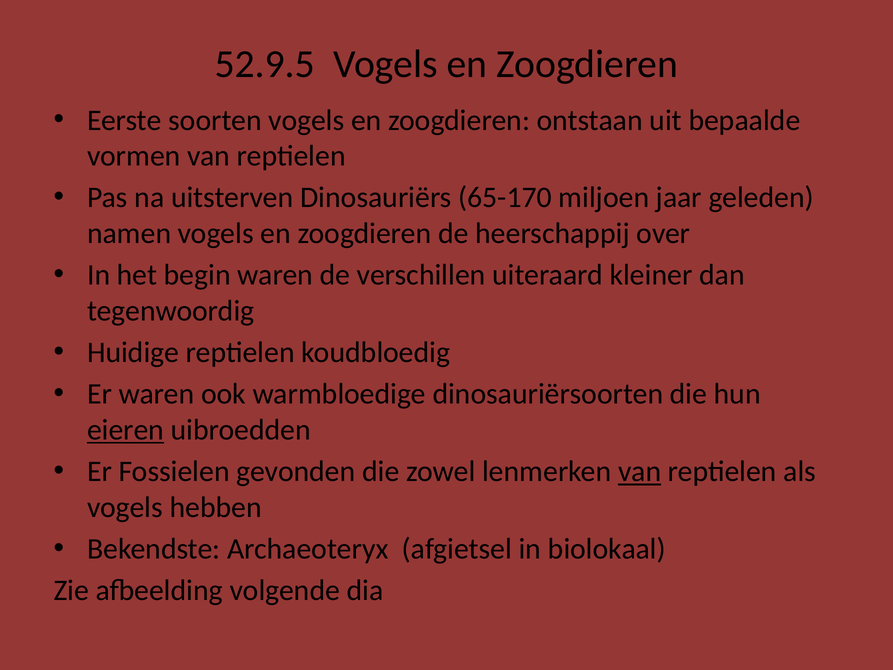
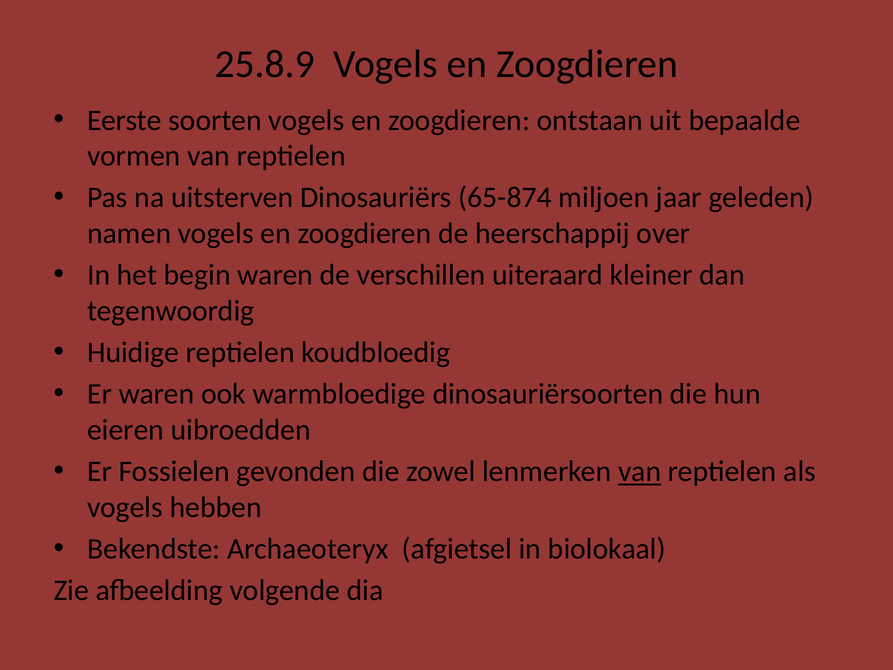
52.9.5: 52.9.5 -> 25.8.9
65-170: 65-170 -> 65-874
eieren underline: present -> none
